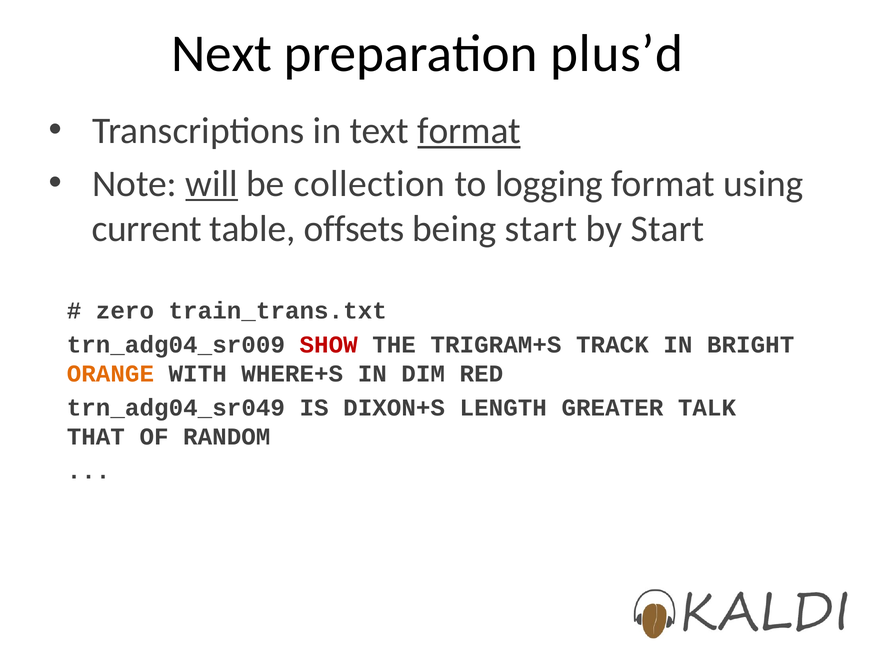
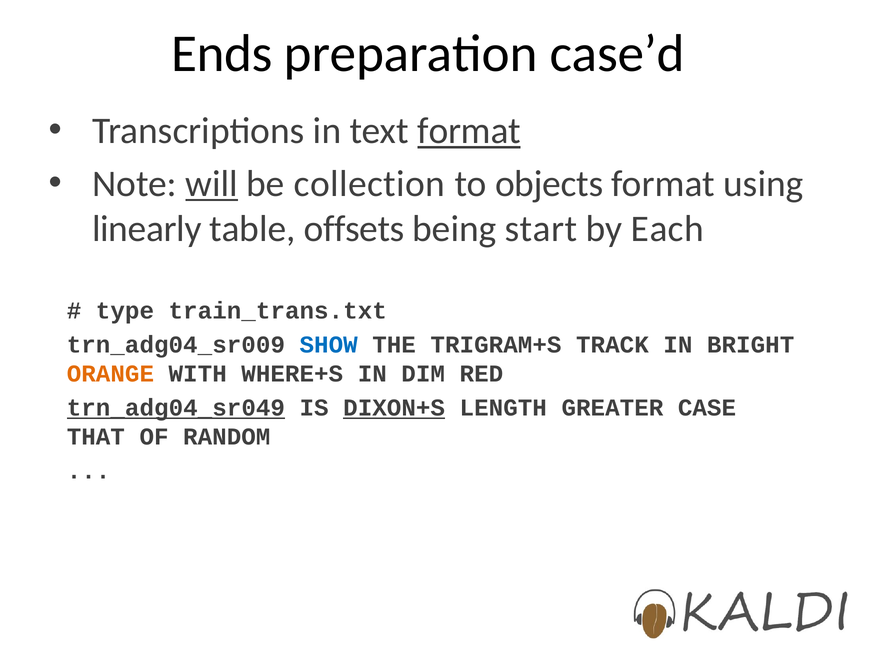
Next: Next -> Ends
plus’d: plus’d -> case’d
logging: logging -> objects
current: current -> linearly
by Start: Start -> Each
zero: zero -> type
SHOW colour: red -> blue
trn_adg04_sr049 underline: none -> present
DIXON+S underline: none -> present
TALK: TALK -> CASE
